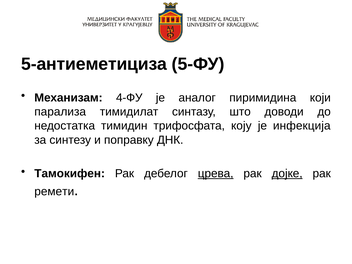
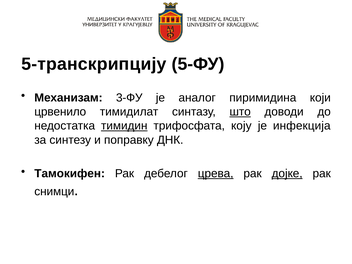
5-антиеметициза: 5-антиеметициза -> 5-транскрипцију
4-ФУ: 4-ФУ -> 3-ФУ
парализа: парализа -> црвенило
што underline: none -> present
тимидин underline: none -> present
ремети: ремети -> снимци
